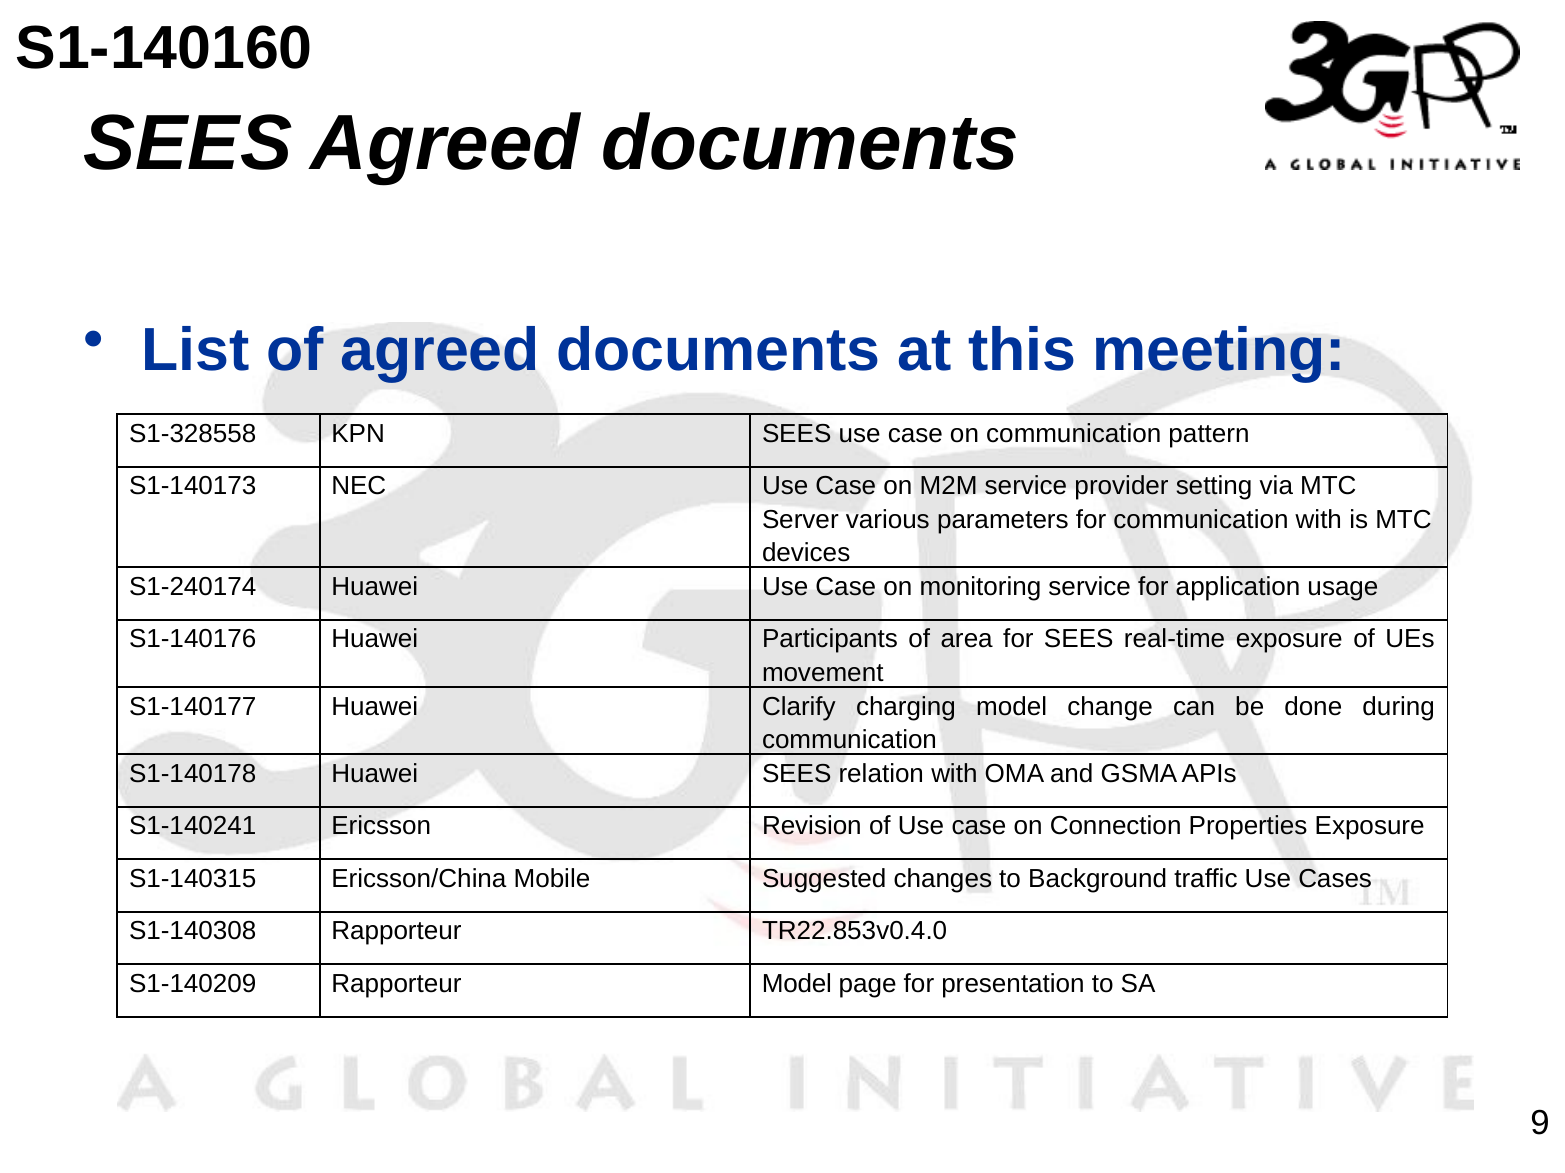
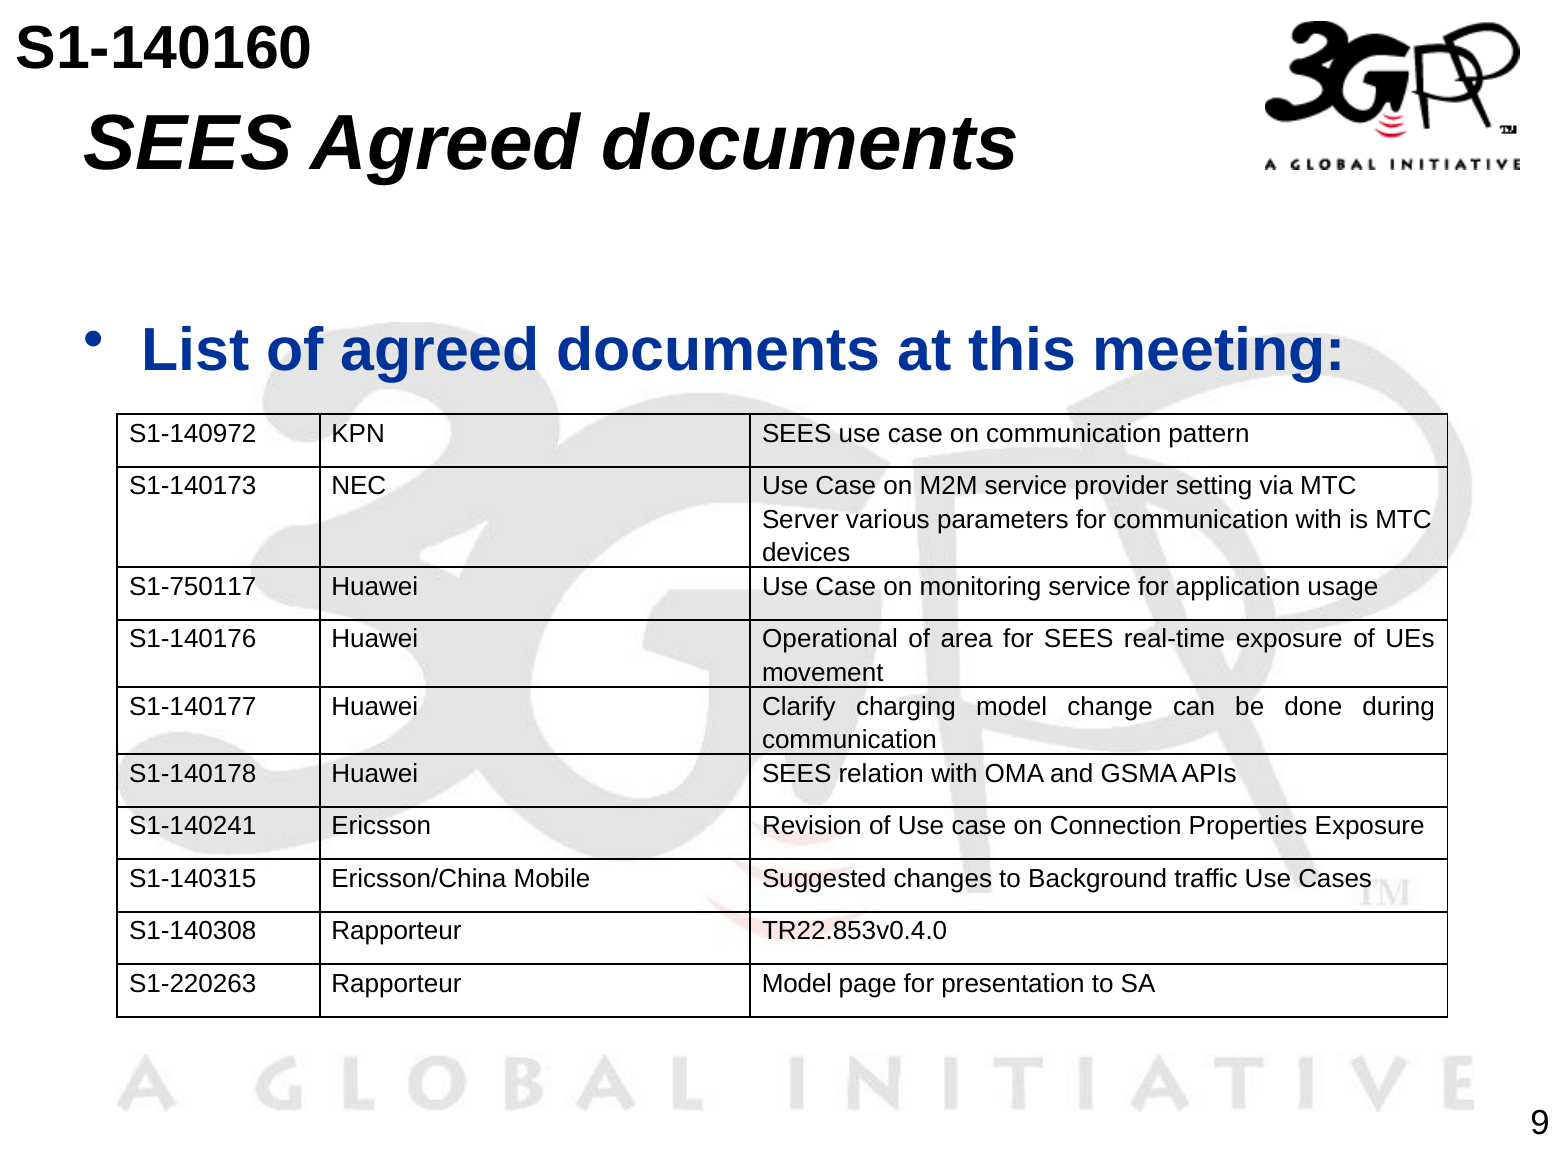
S1-328558: S1-328558 -> S1-140972
S1-240174: S1-240174 -> S1-750117
Participants: Participants -> Operational
S1-140209: S1-140209 -> S1-220263
